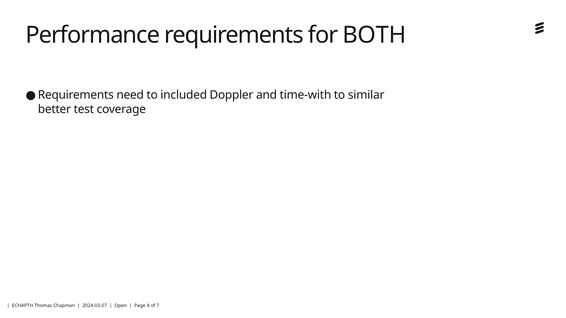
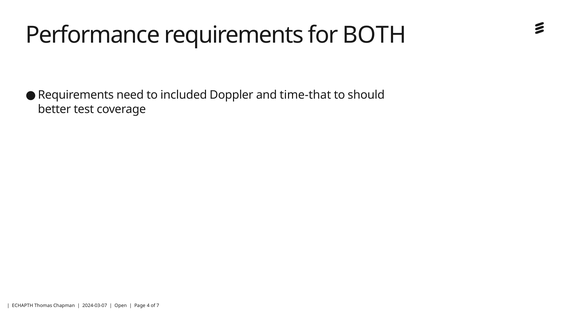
time-with: time-with -> time-that
similar: similar -> should
